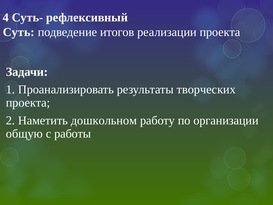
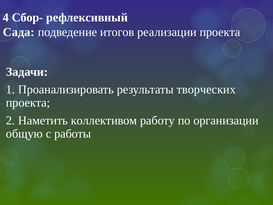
Суть-: Суть- -> Сбор-
Суть: Суть -> Сада
дошкольном: дошкольном -> коллективом
